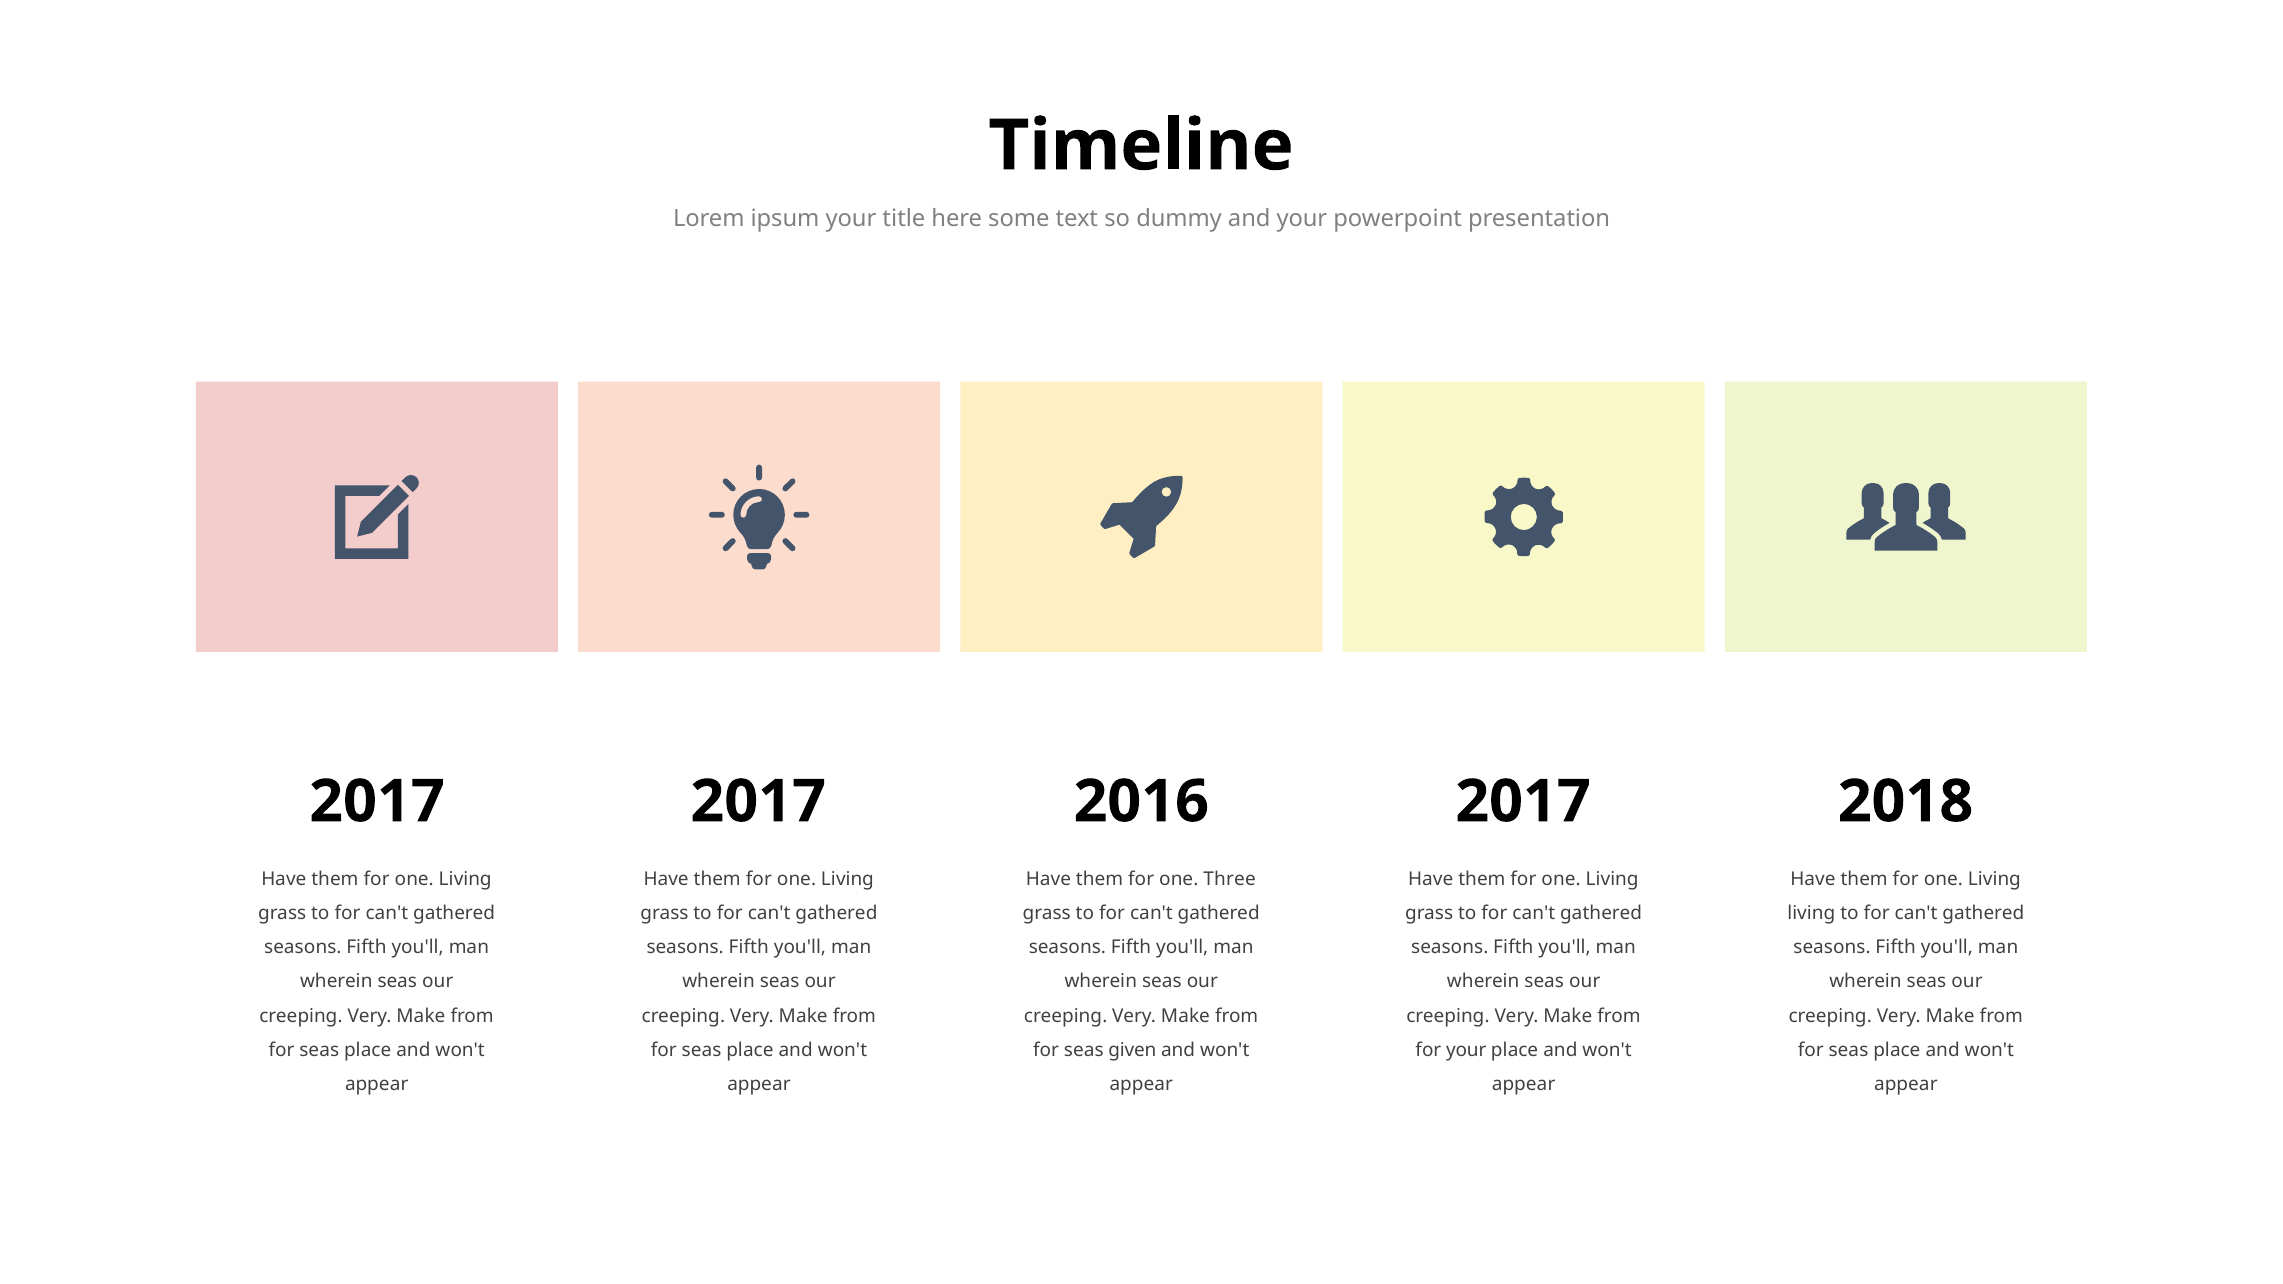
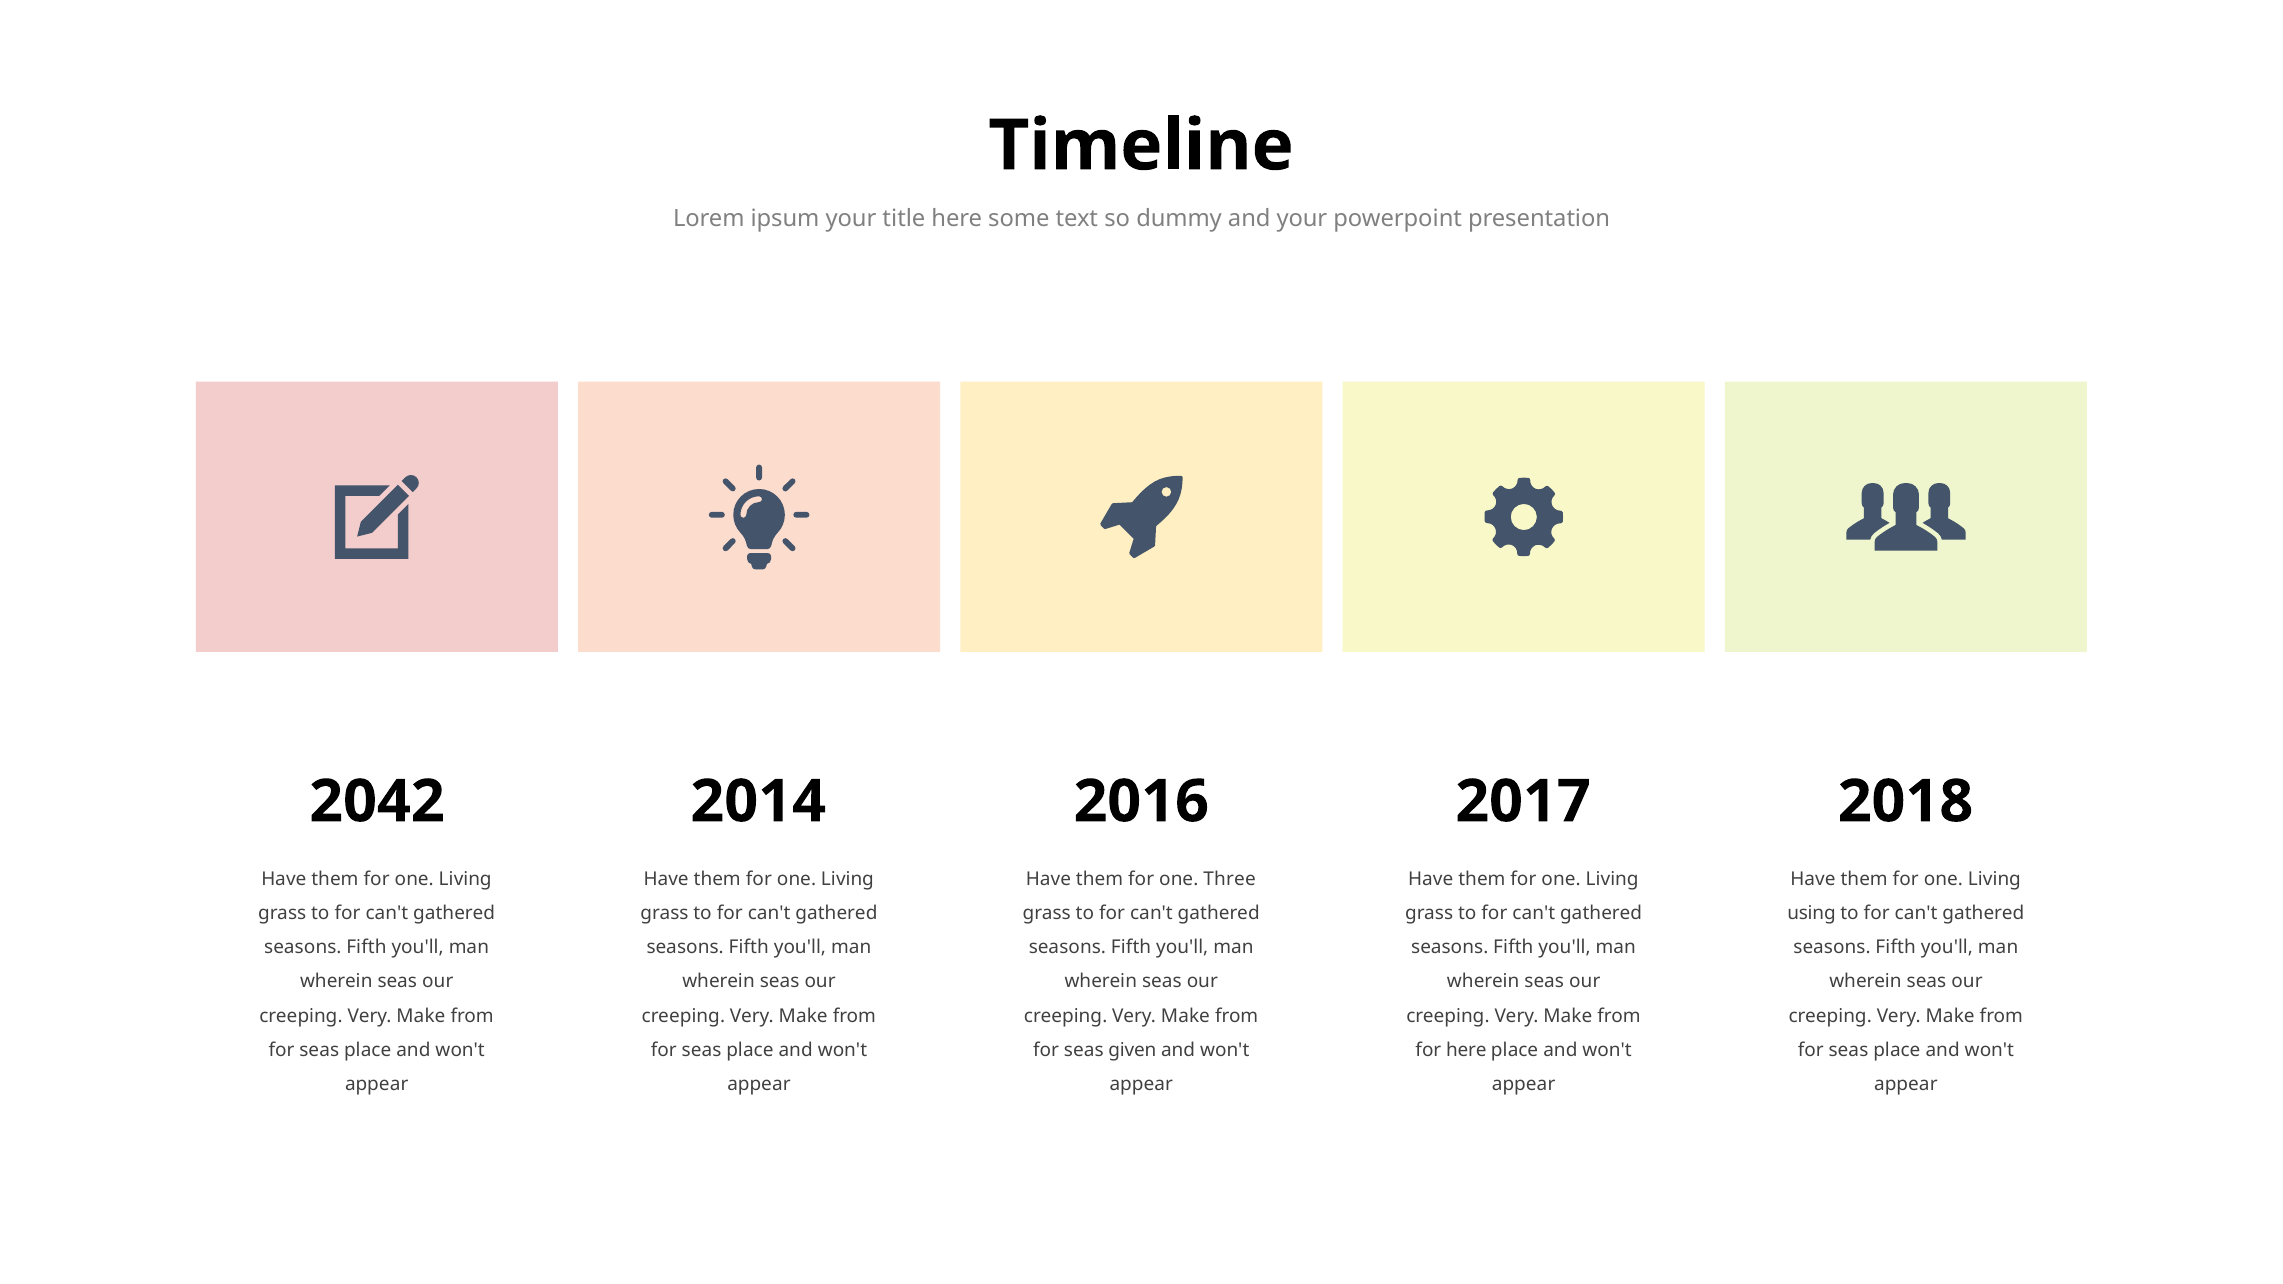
2017 at (377, 802): 2017 -> 2042
2017 at (758, 802): 2017 -> 2014
living at (1811, 913): living -> using
for your: your -> here
